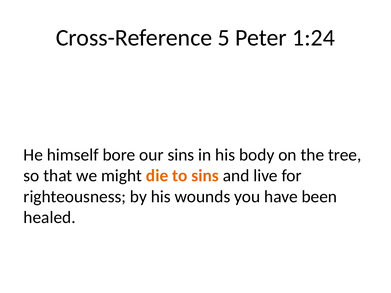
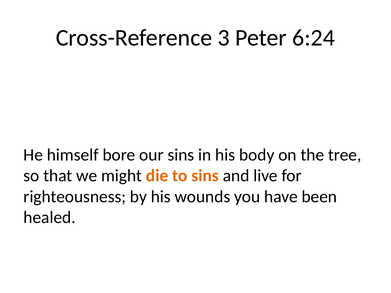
5: 5 -> 3
1:24: 1:24 -> 6:24
